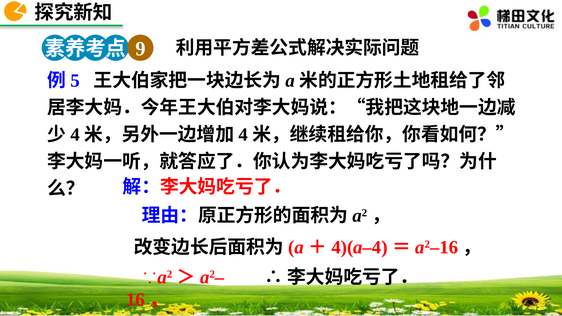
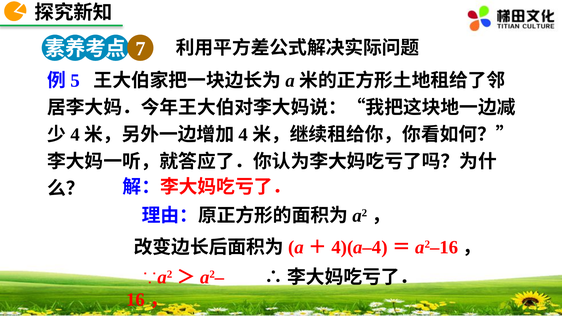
9: 9 -> 7
